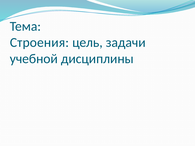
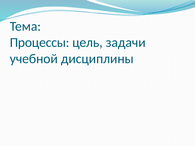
Строения: Строения -> Процессы
